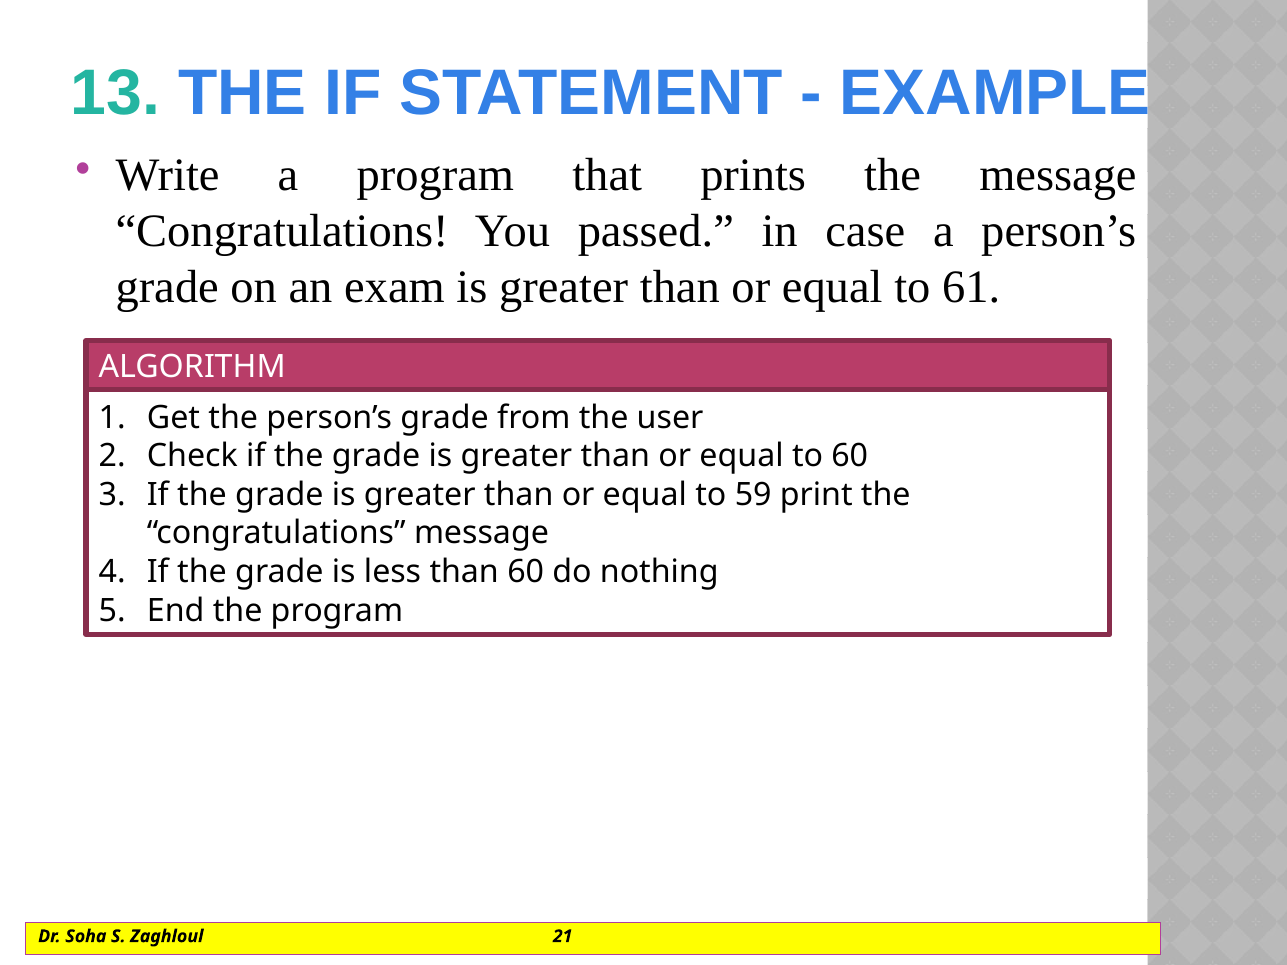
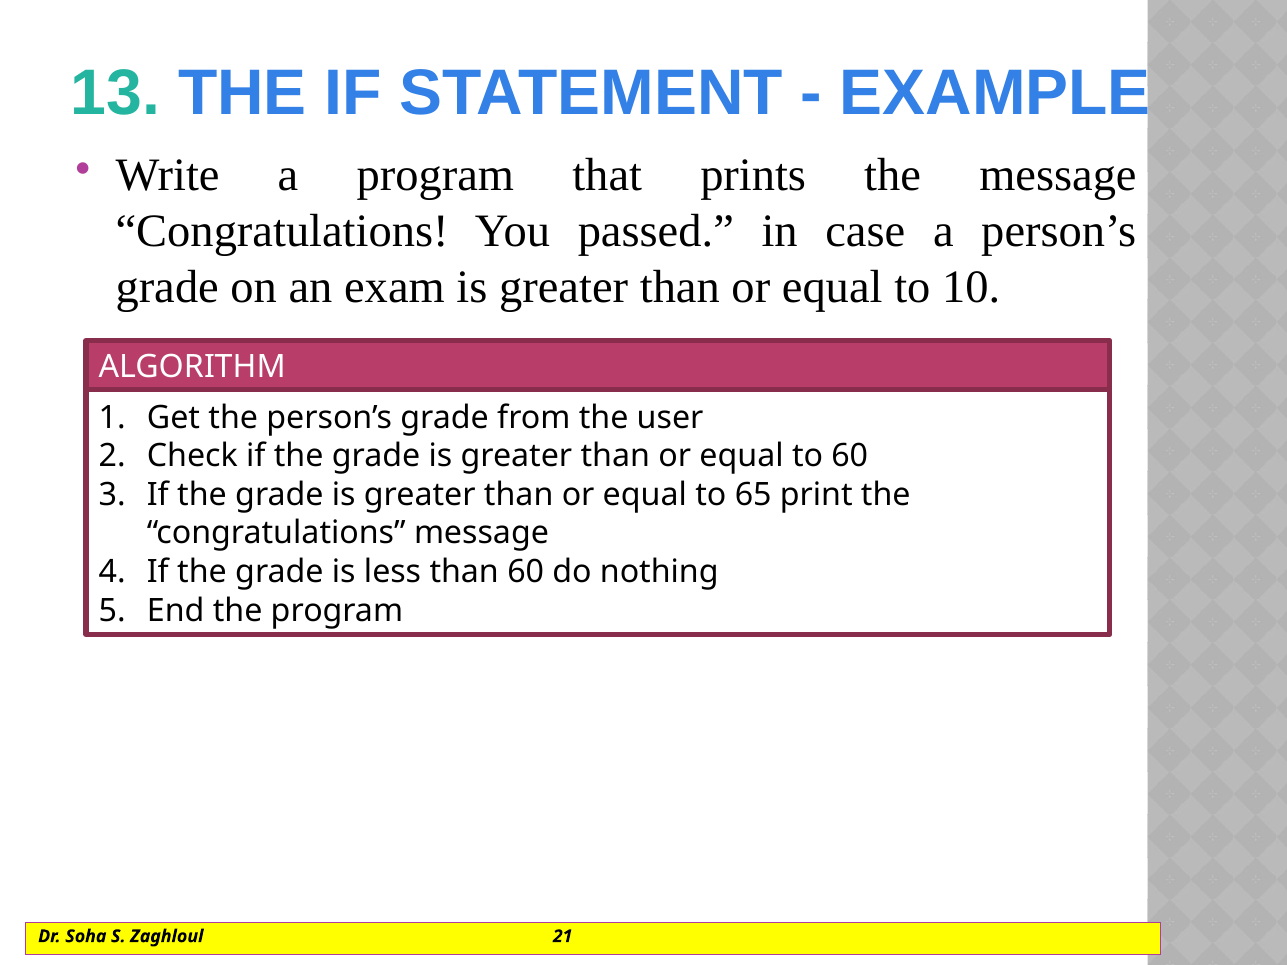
61: 61 -> 10
59: 59 -> 65
